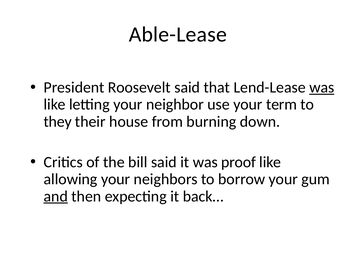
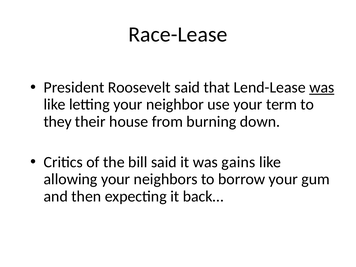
Able-Lease: Able-Lease -> Race-Lease
proof: proof -> gains
and underline: present -> none
